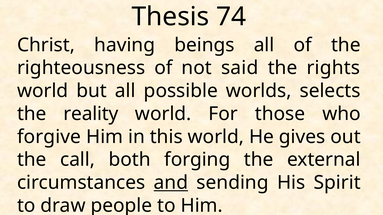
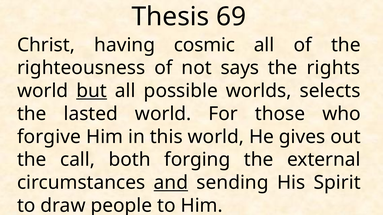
74: 74 -> 69
beings: beings -> cosmic
said: said -> says
but underline: none -> present
reality: reality -> lasted
